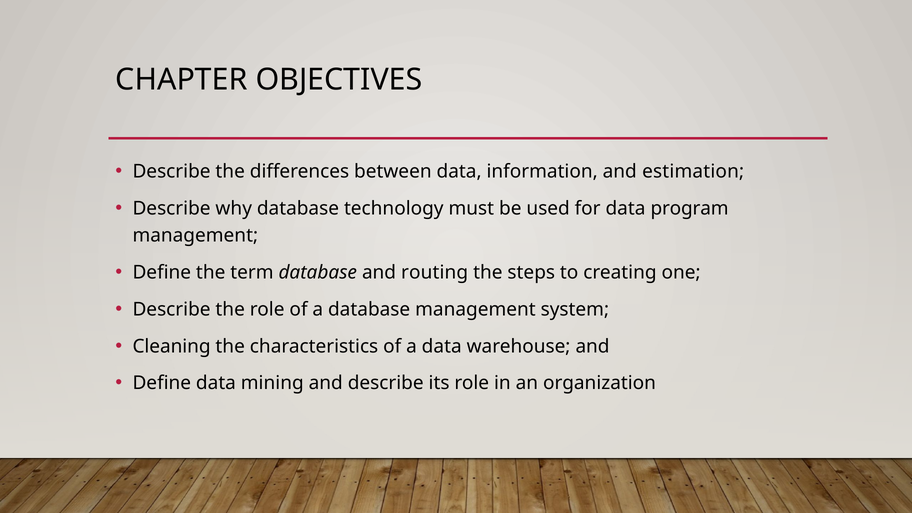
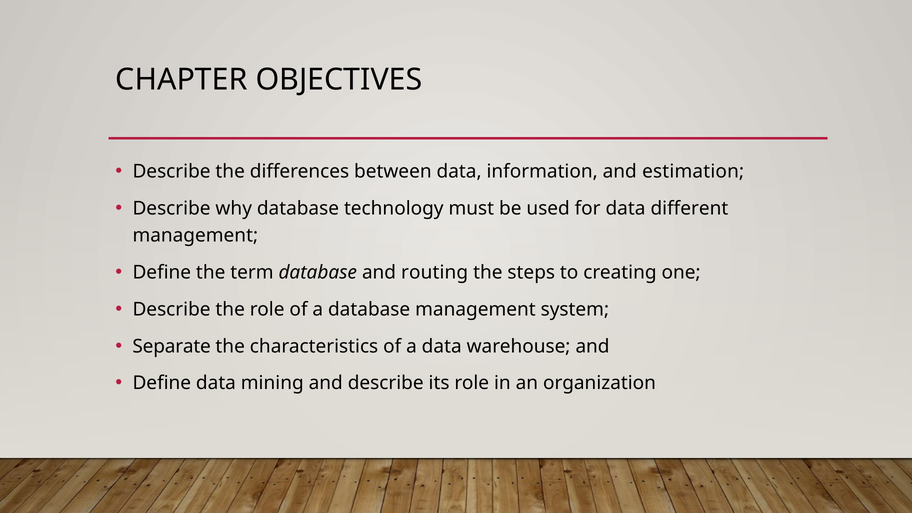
program: program -> different
Cleaning: Cleaning -> Separate
